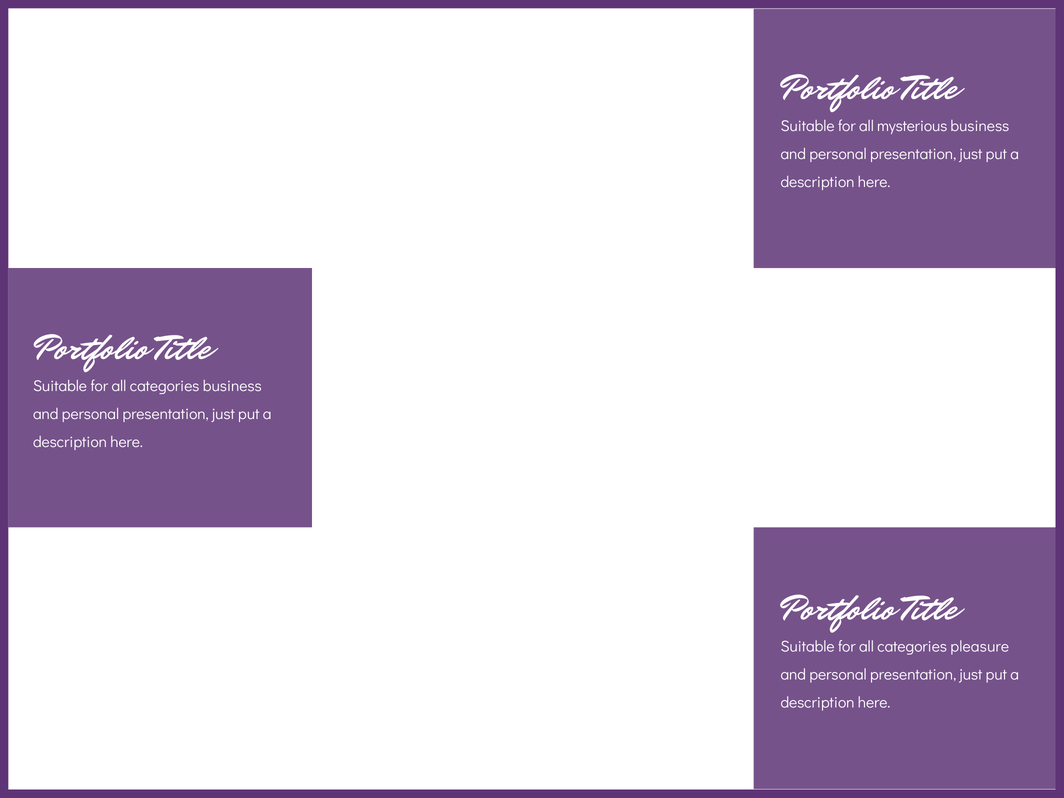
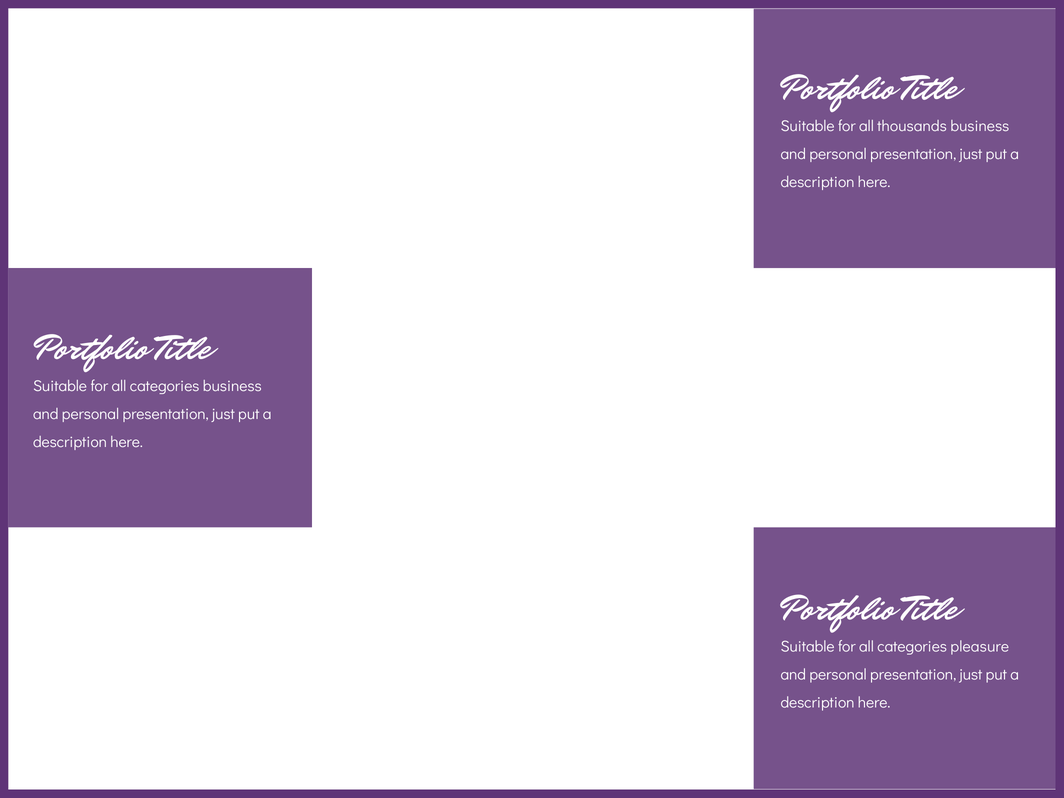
mysterious: mysterious -> thousands
